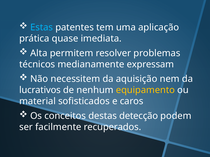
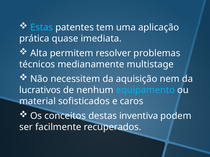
expressam: expressam -> multistage
equipamento colour: yellow -> light blue
detecção: detecção -> inventiva
